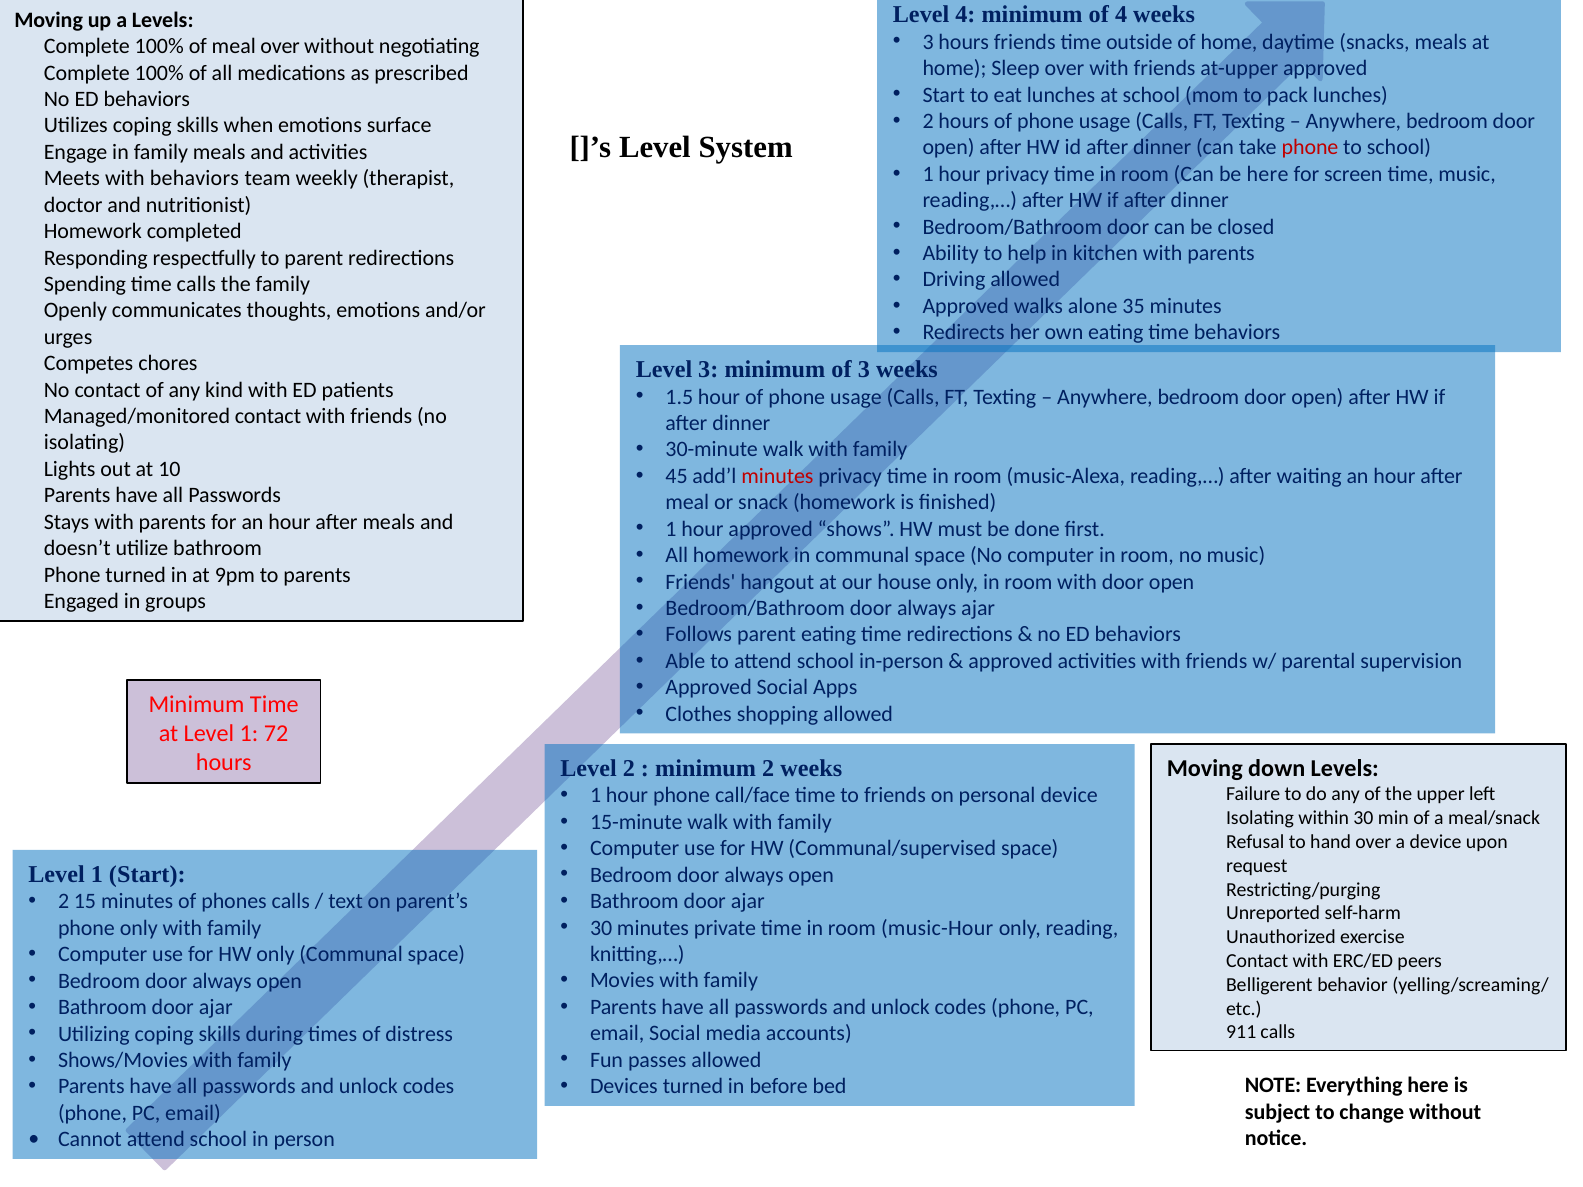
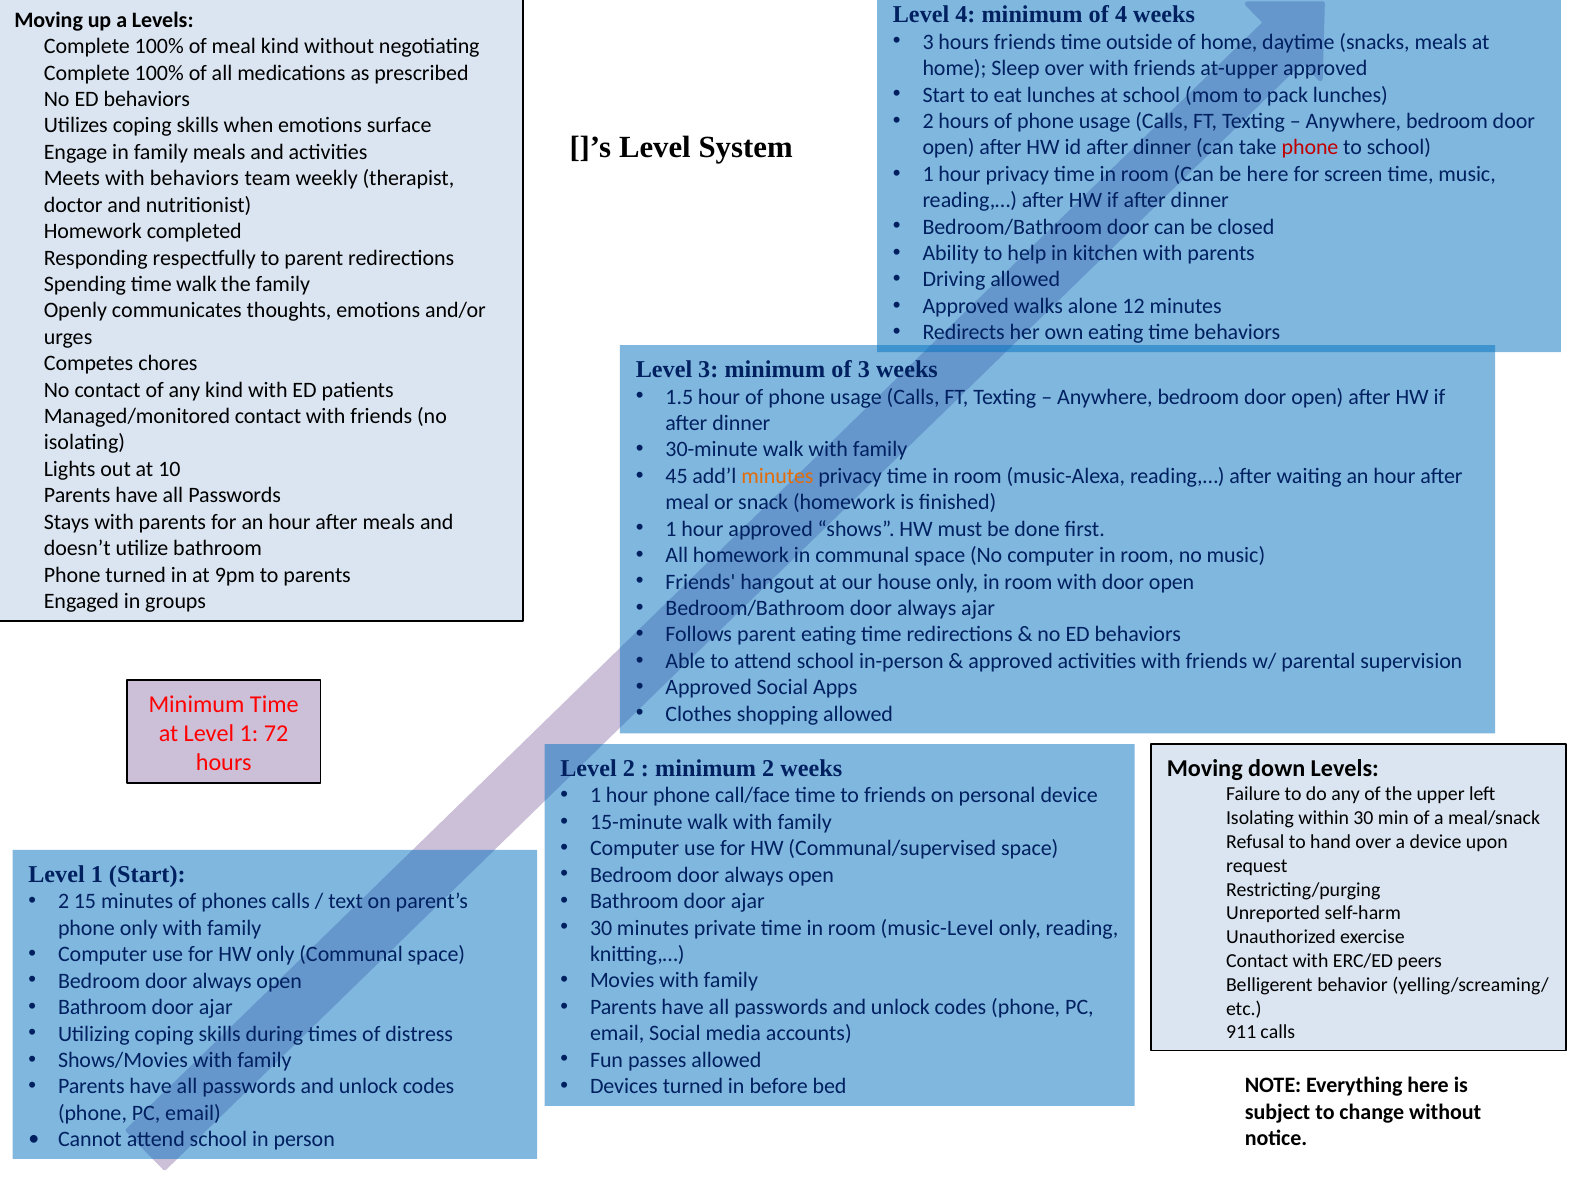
meal over: over -> kind
time calls: calls -> walk
35: 35 -> 12
minutes at (777, 476) colour: red -> orange
music-Hour: music-Hour -> music-Level
